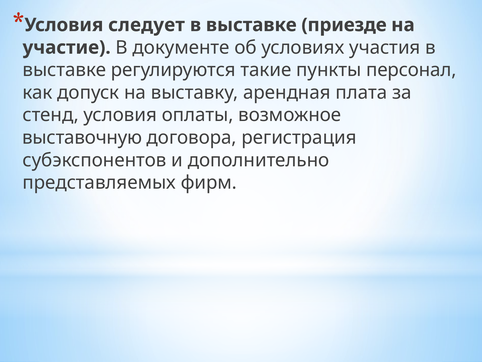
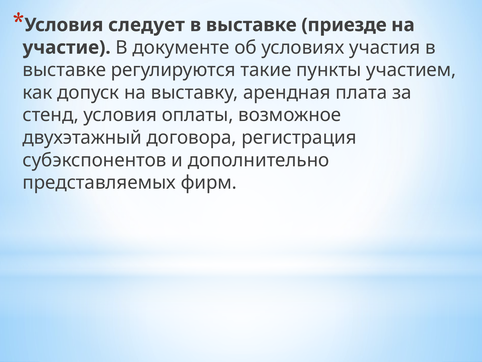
персонал: персонал -> участием
выставочную: выставочную -> двухэтажный
